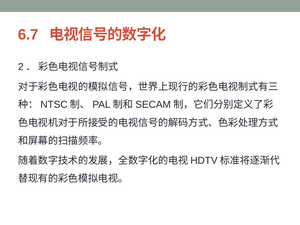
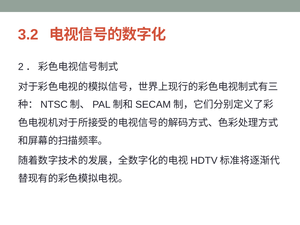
6.7: 6.7 -> 3.2
